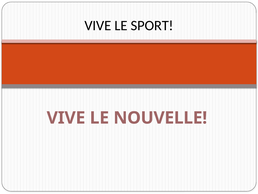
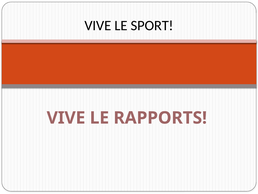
NOUVELLE: NOUVELLE -> RAPPORTS
